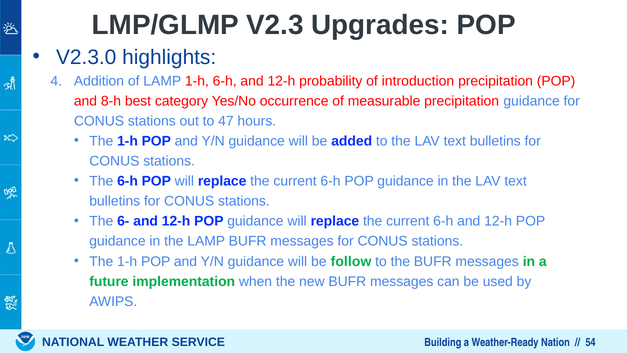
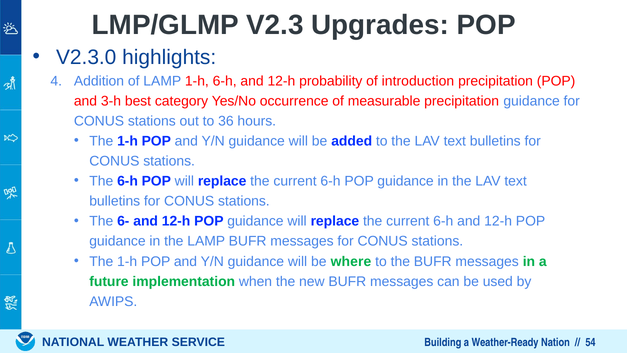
8-h: 8-h -> 3-h
47: 47 -> 36
follow: follow -> where
